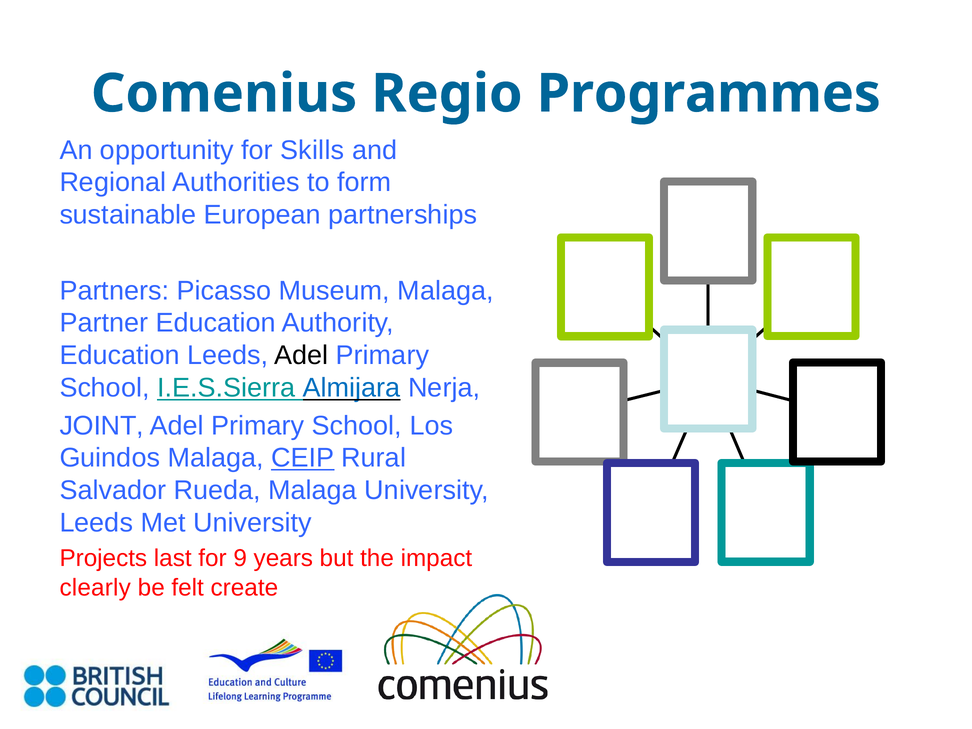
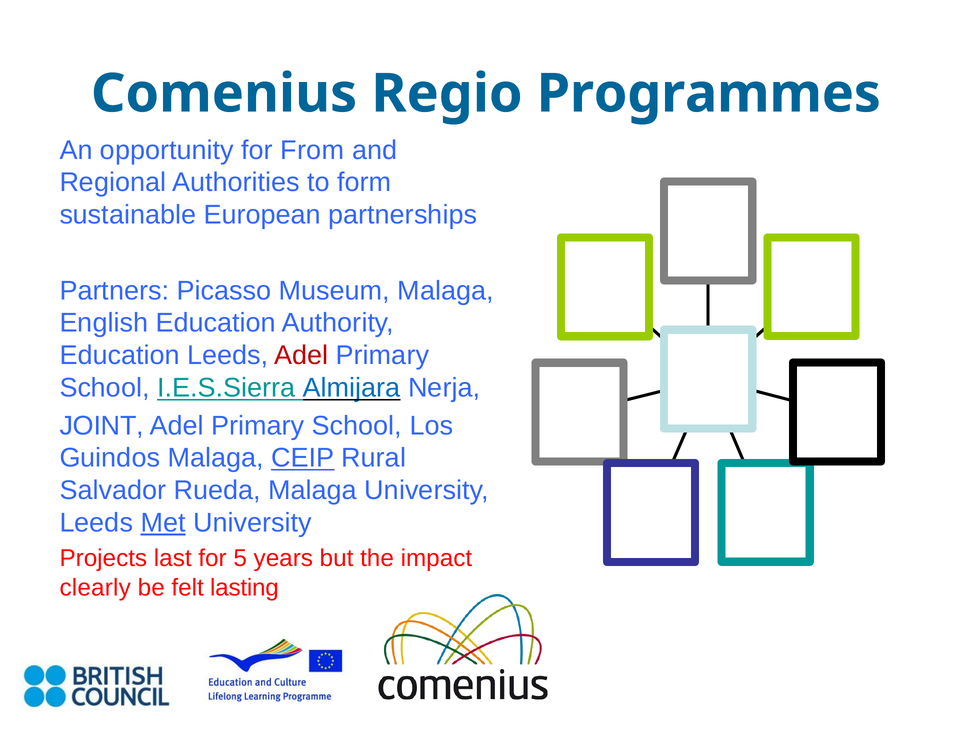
Skills: Skills -> From
Partner: Partner -> English
Adel at (301, 355) colour: black -> red
Met underline: none -> present
9: 9 -> 5
create: create -> lasting
